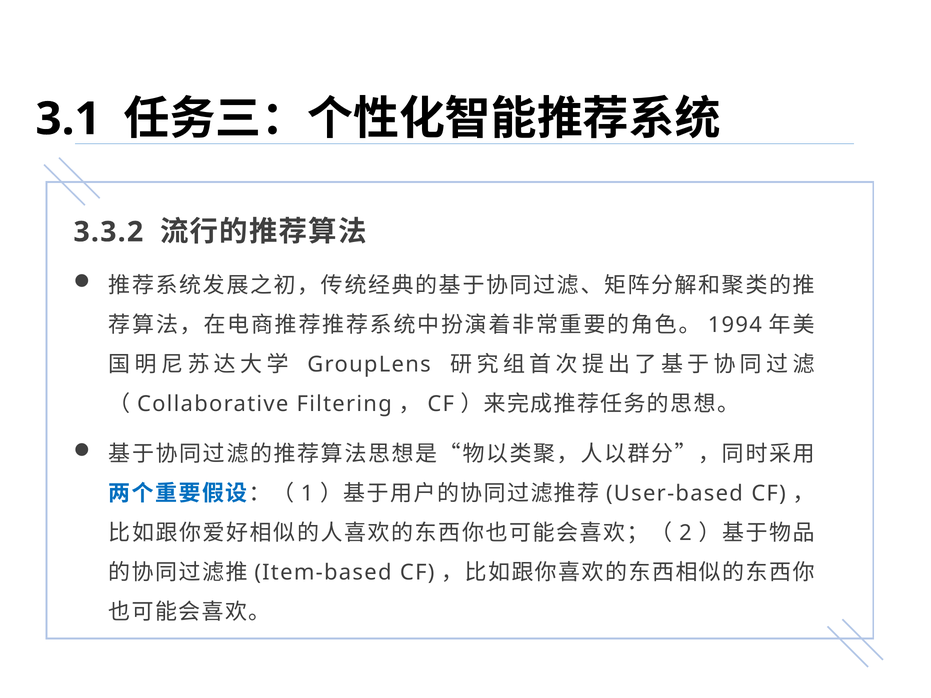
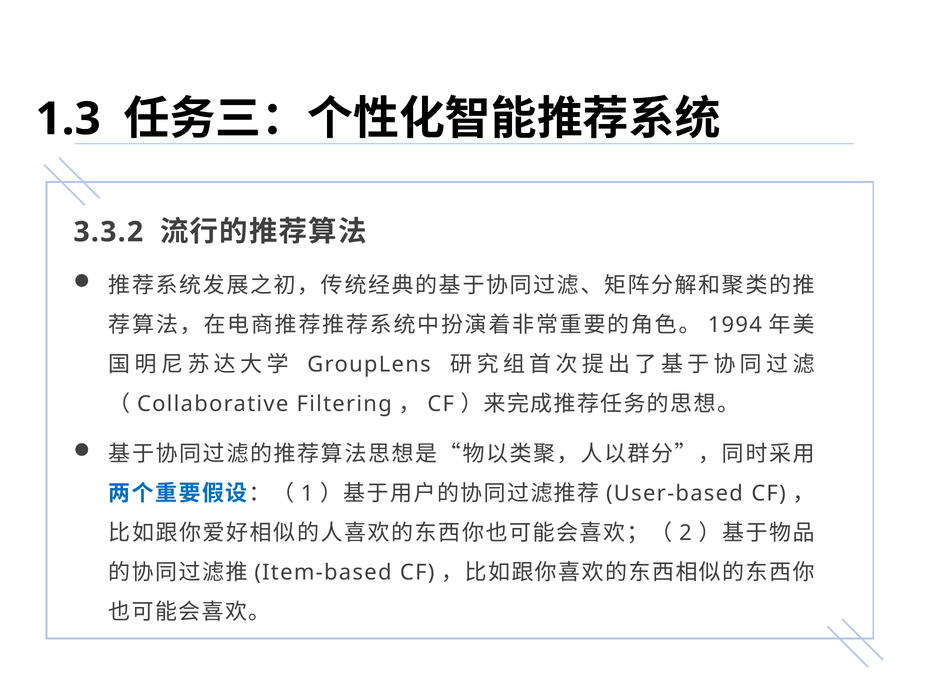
3.1: 3.1 -> 1.3
